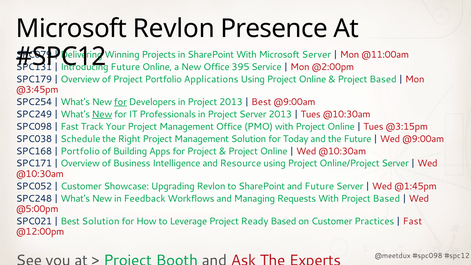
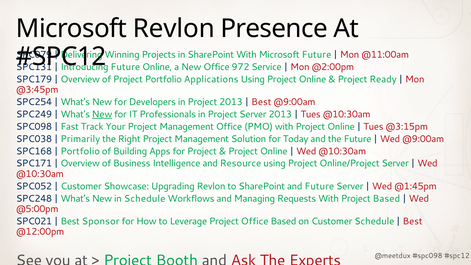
Microsoft Server: Server -> Future
395: 395 -> 972
Based at (383, 79): Based -> Ready
for at (120, 102) underline: present -> none
Schedule: Schedule -> Primarily
in Feedback: Feedback -> Schedule
Best Solution: Solution -> Sponsor
Project Ready: Ready -> Office
Customer Practices: Practices -> Schedule
Fast at (412, 221): Fast -> Best
